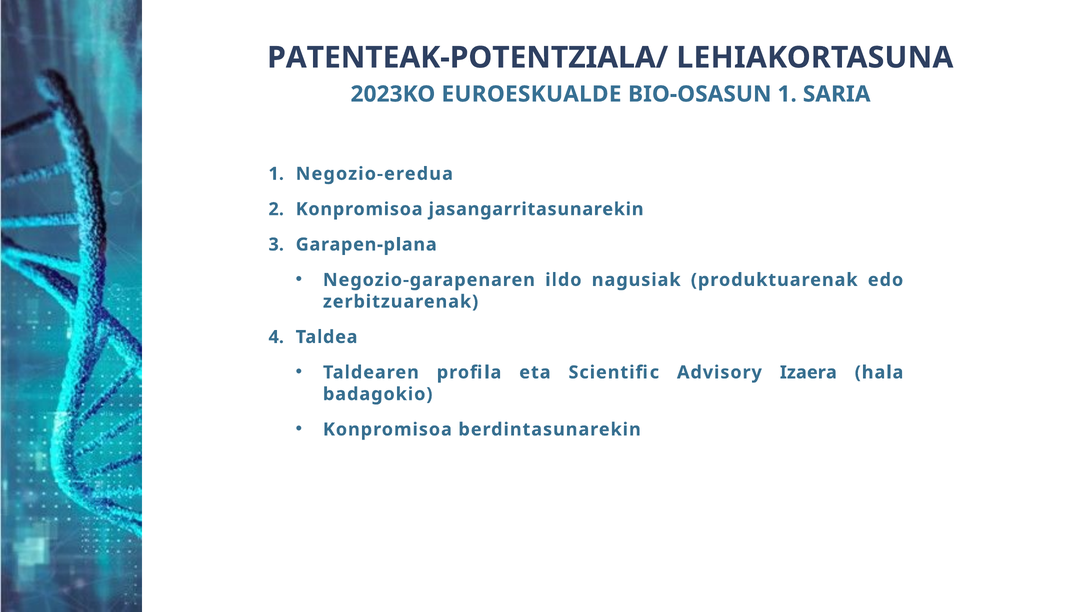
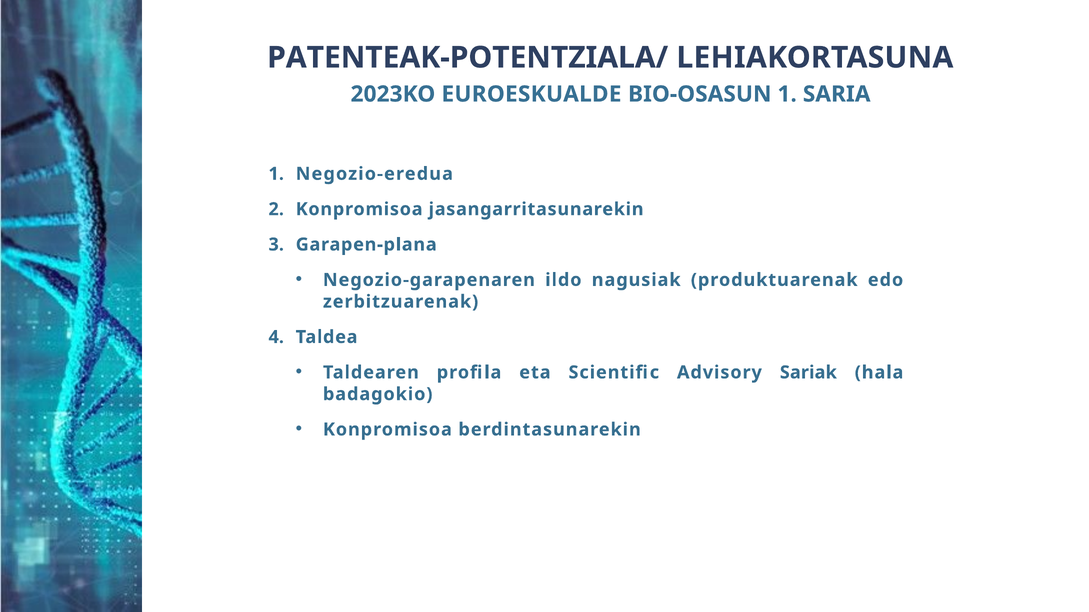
Izaera: Izaera -> Sariak
